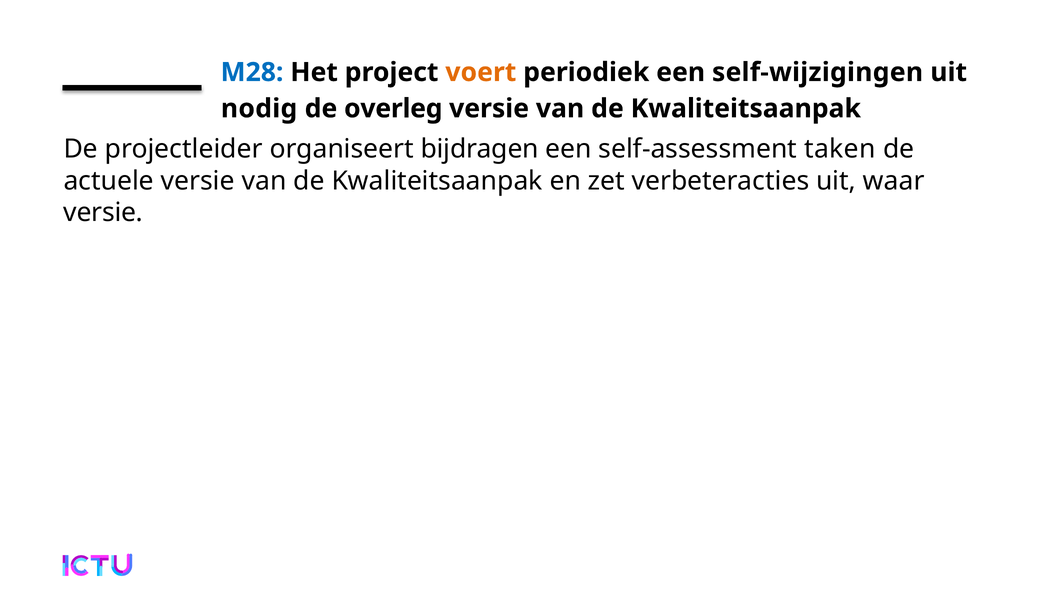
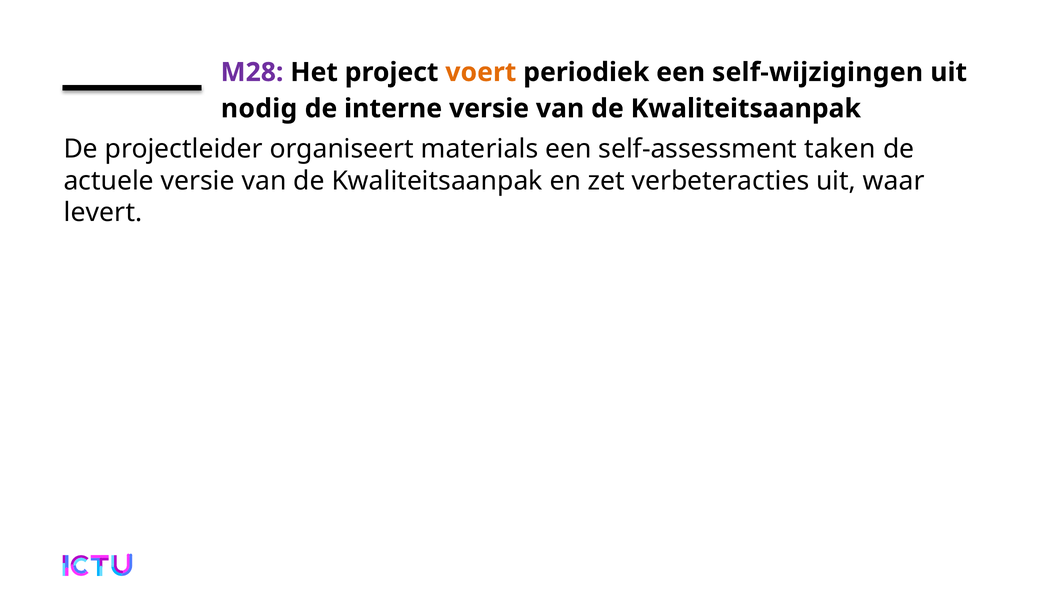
M28 colour: blue -> purple
overleg: overleg -> interne
bijdragen: bijdragen -> materials
versie at (103, 213): versie -> levert
